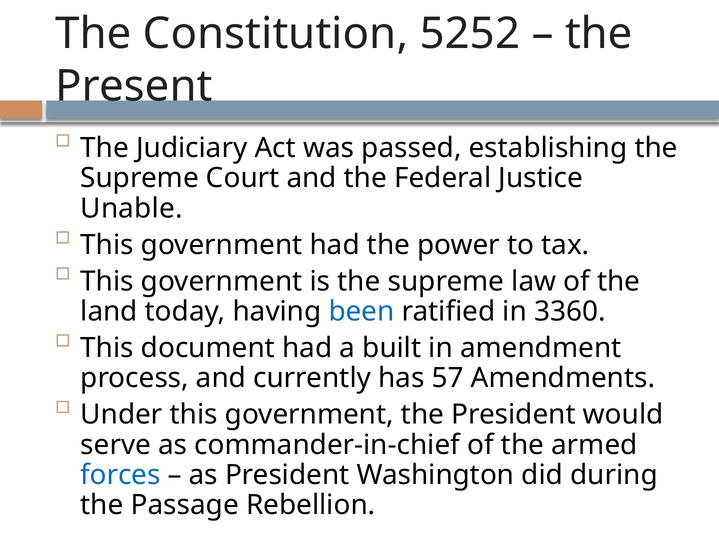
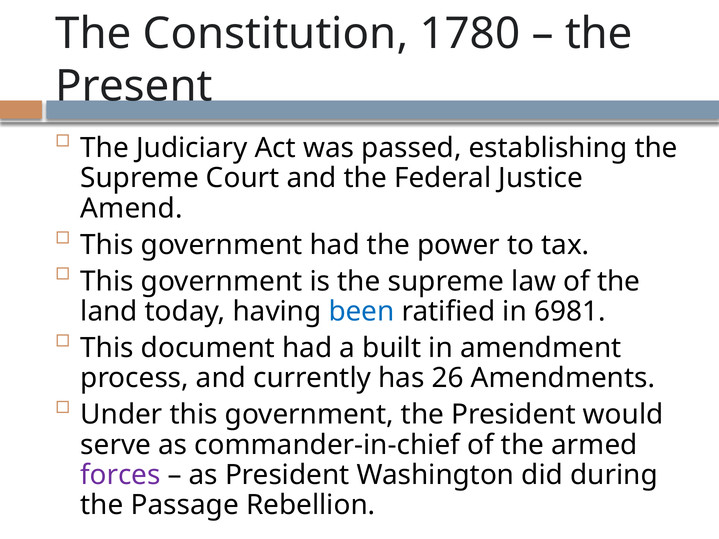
5252: 5252 -> 1780
Unable: Unable -> Amend
3360: 3360 -> 6981
57: 57 -> 26
forces colour: blue -> purple
